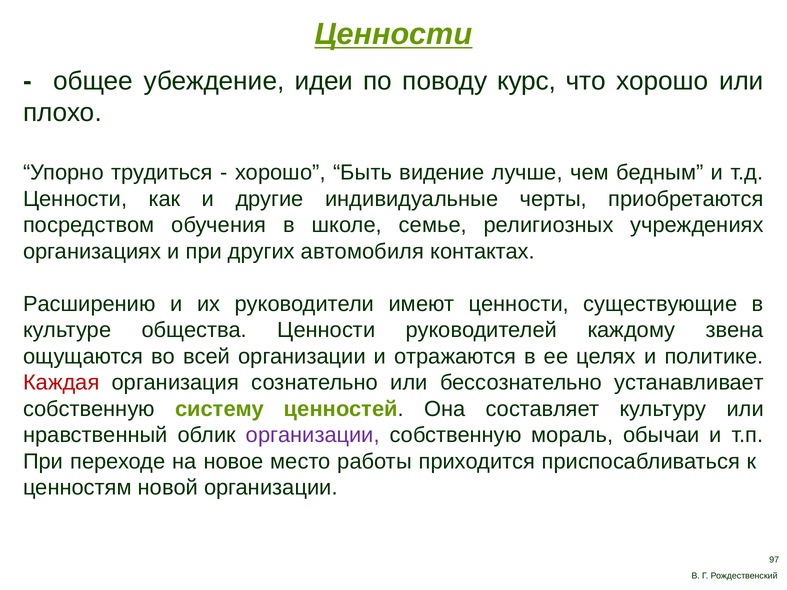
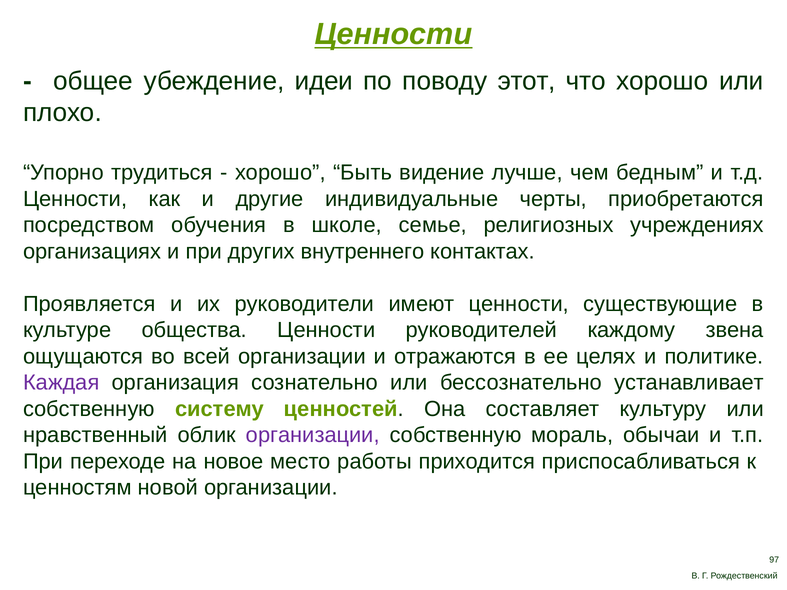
курс: курс -> этот
автомобиля: автомобиля -> внутреннего
Расширению: Расширению -> Проявляется
Каждая colour: red -> purple
